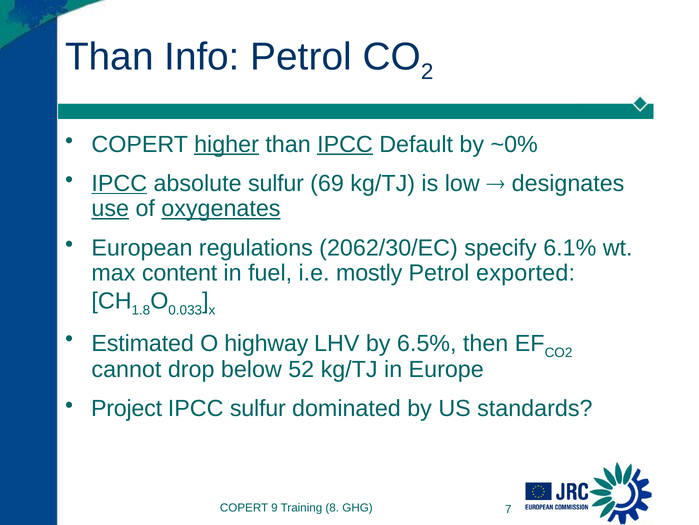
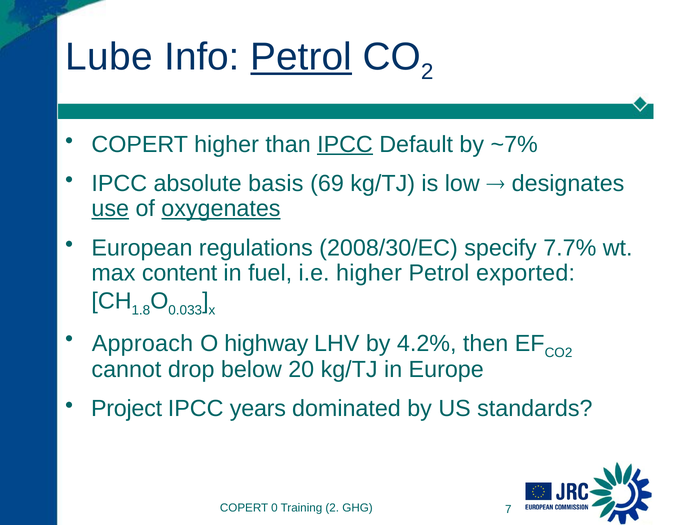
Than at (109, 57): Than -> Lube
Petrol at (301, 57) underline: none -> present
higher at (227, 144) underline: present -> none
~0%: ~0% -> ~7%
IPCC at (119, 183) underline: present -> none
absolute sulfur: sulfur -> basis
2062/30/EC: 2062/30/EC -> 2008/30/EC
6.1%: 6.1% -> 7.7%
i.e mostly: mostly -> higher
Estimated: Estimated -> Approach
6.5%: 6.5% -> 4.2%
52: 52 -> 20
IPCC sulfur: sulfur -> years
9: 9 -> 0
Training 8: 8 -> 2
